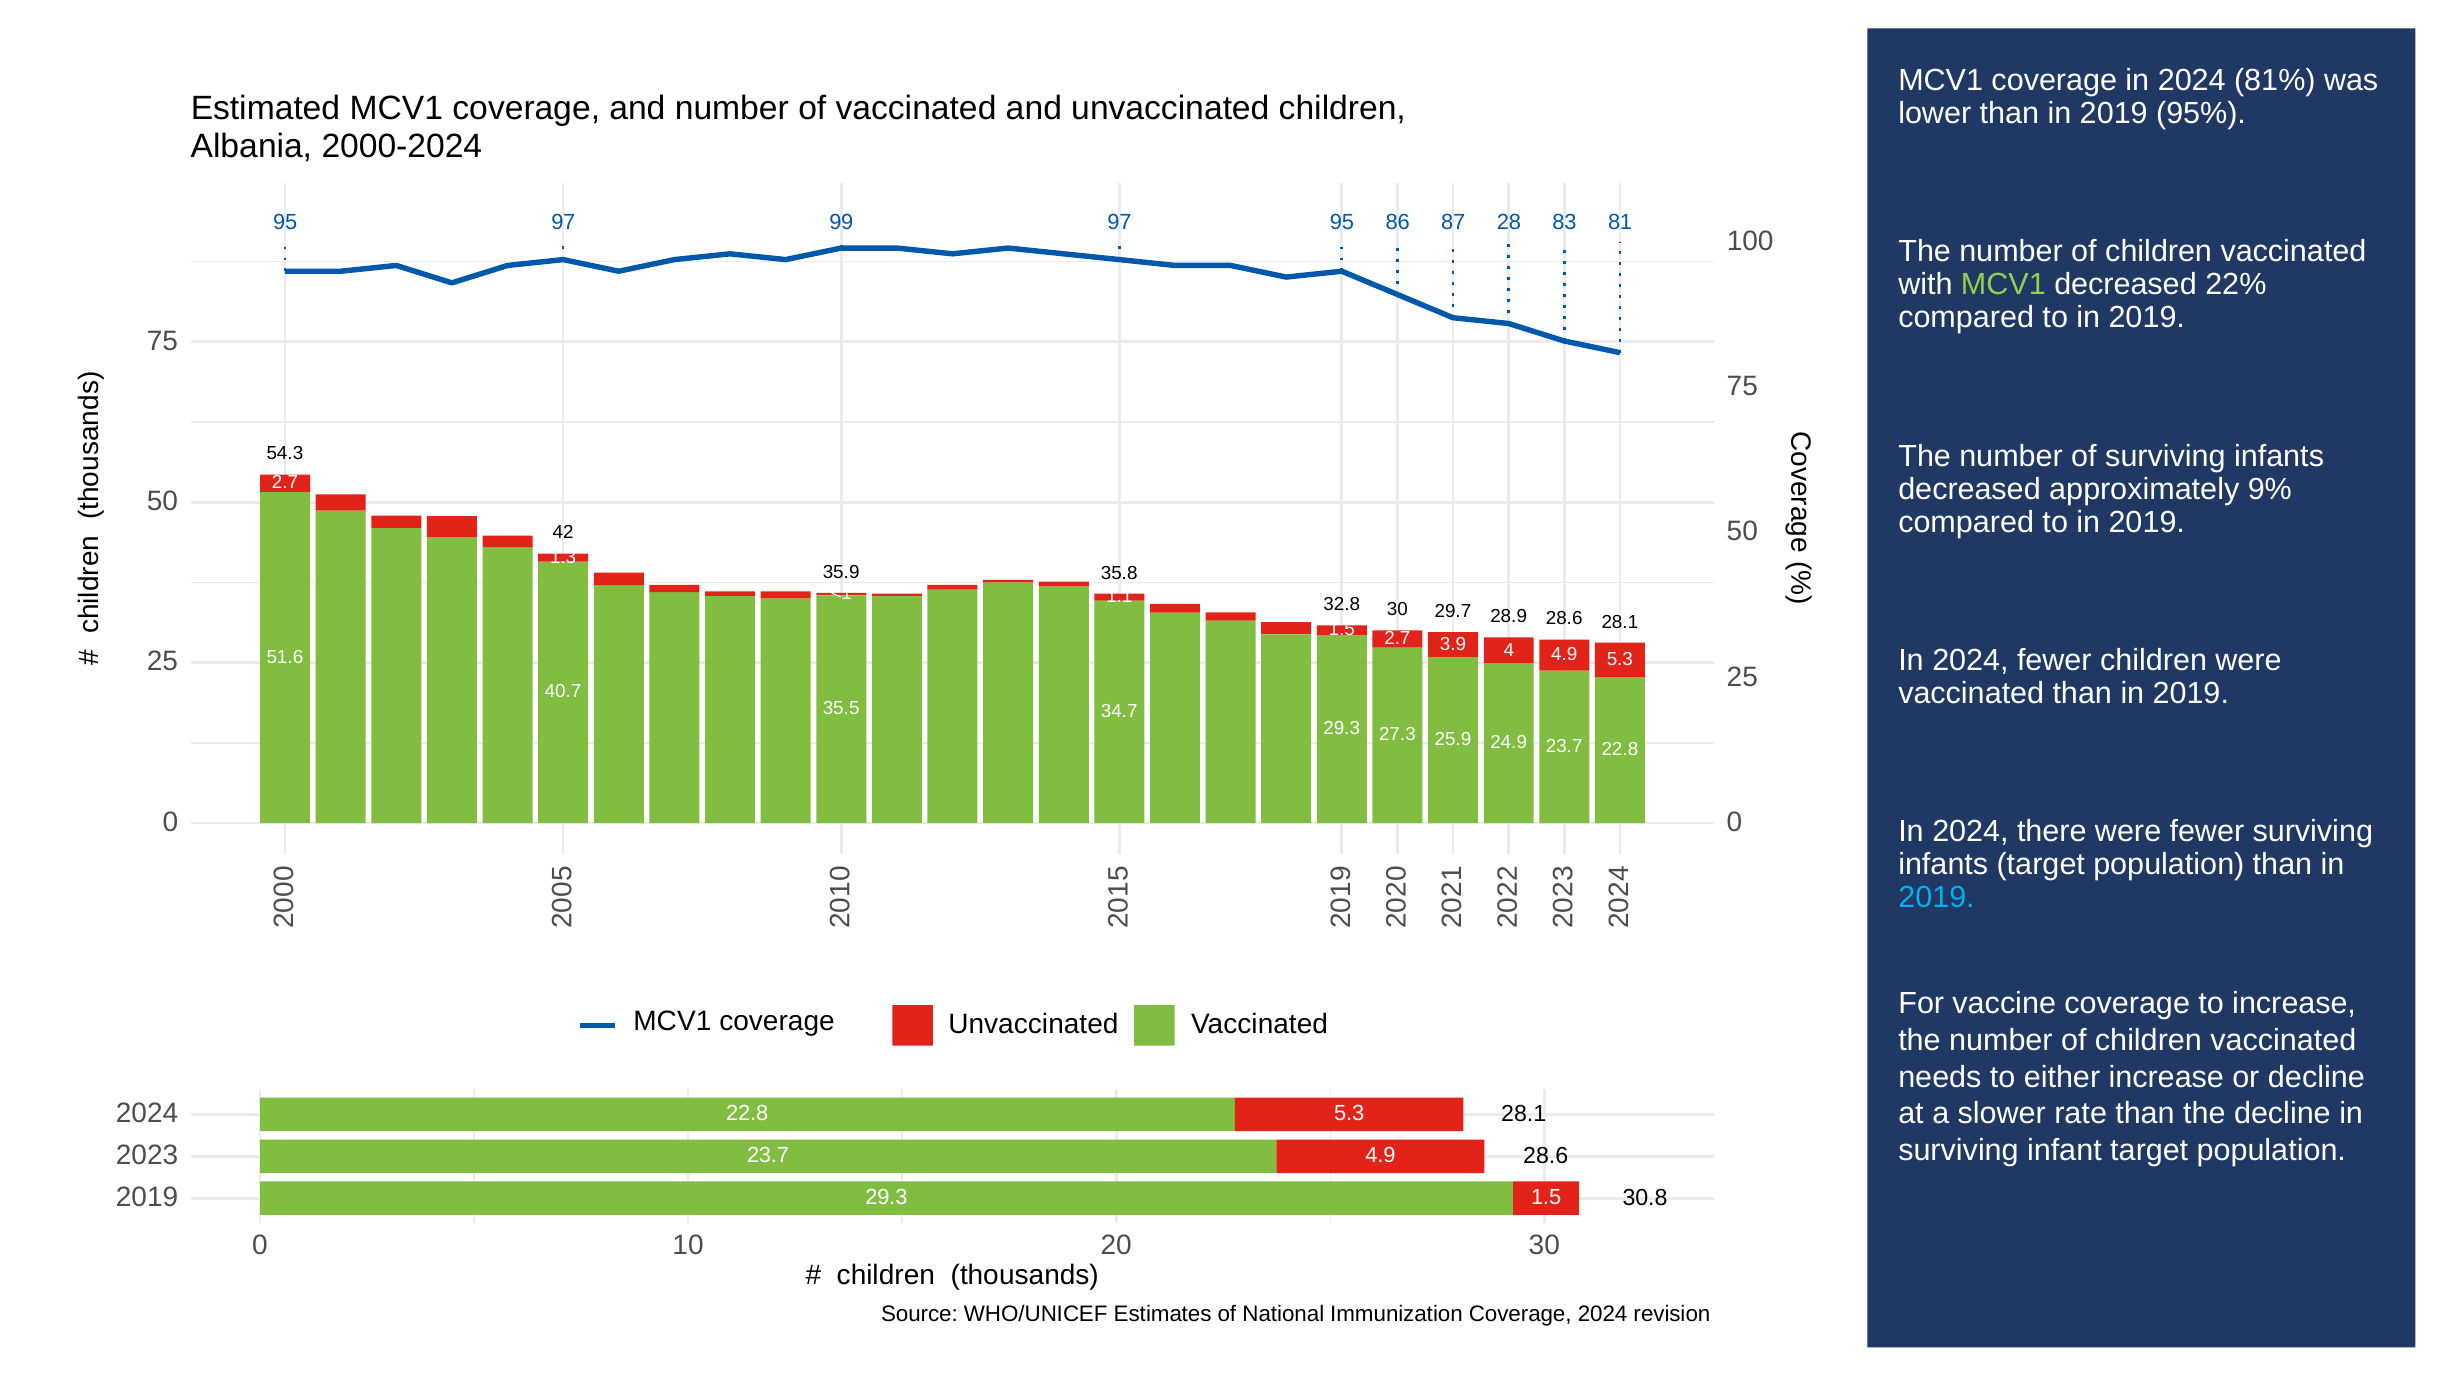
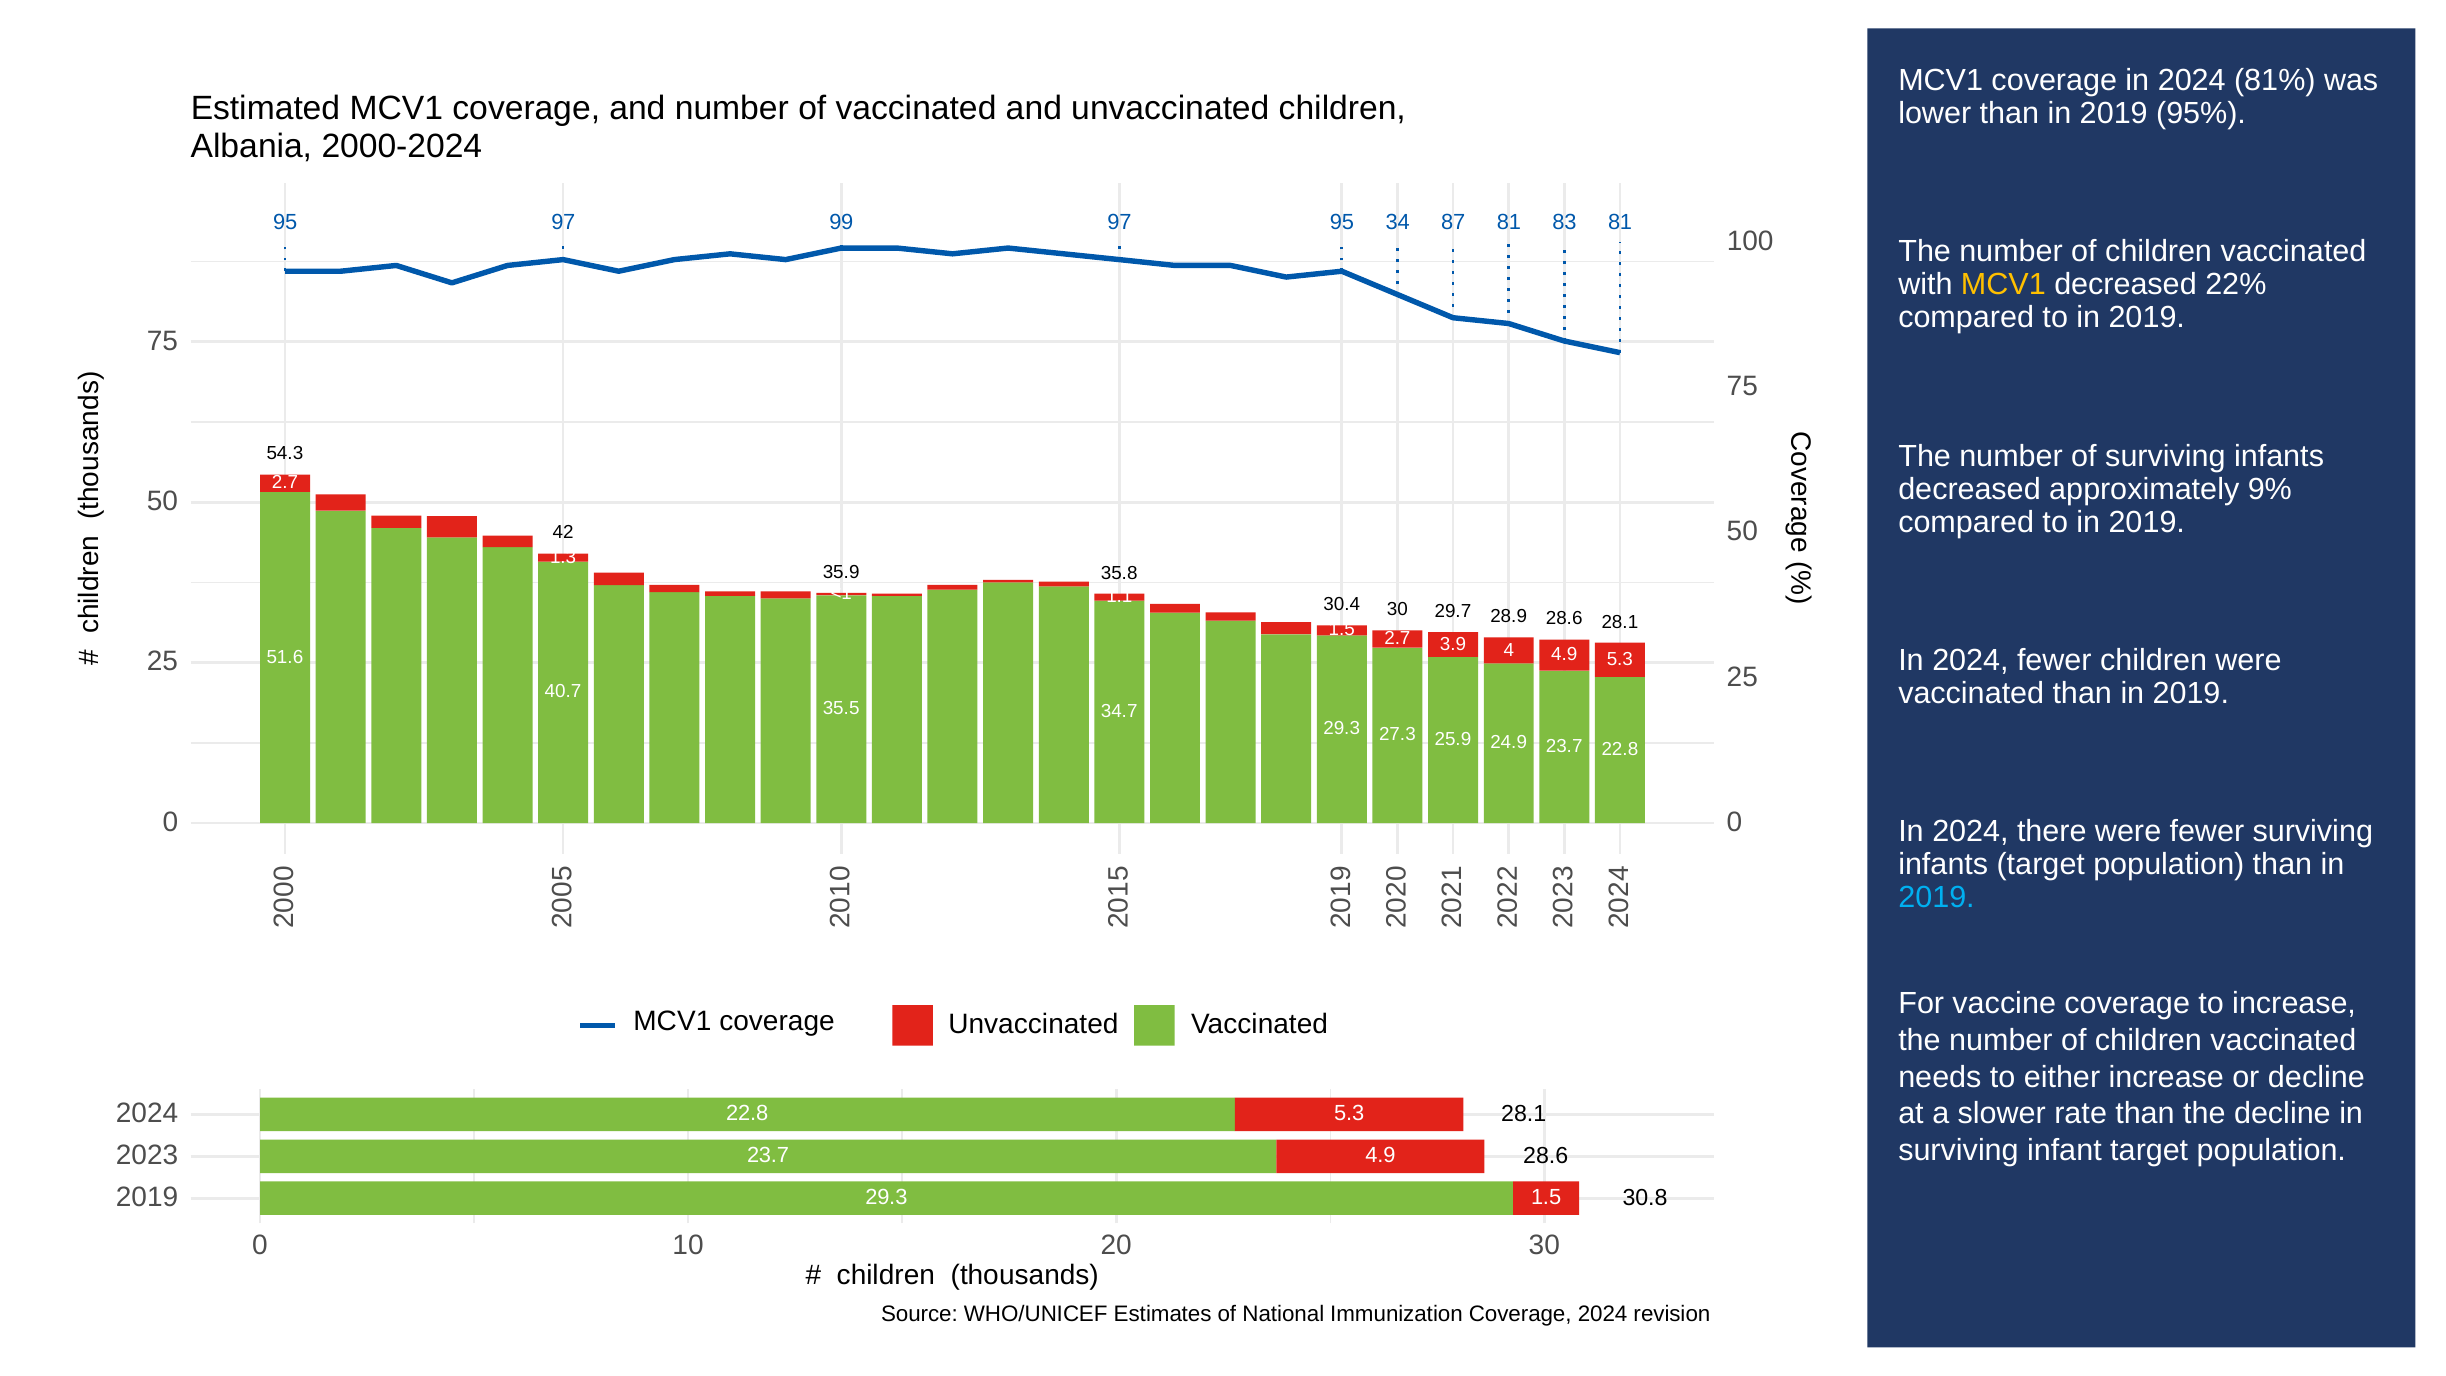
86: 86 -> 34
87 28: 28 -> 81
MCV1 at (2003, 285) colour: light green -> yellow
32.8: 32.8 -> 30.4
